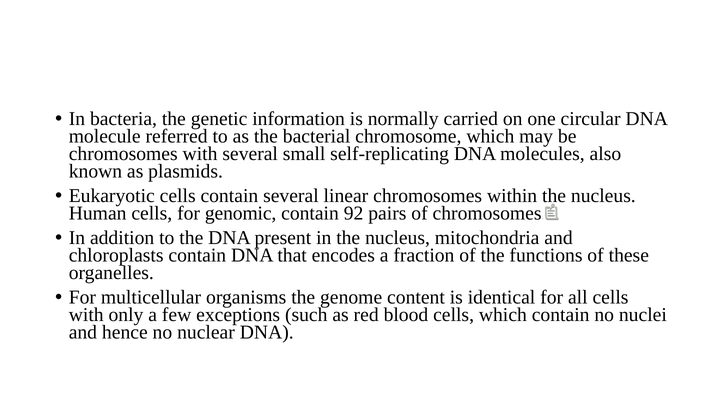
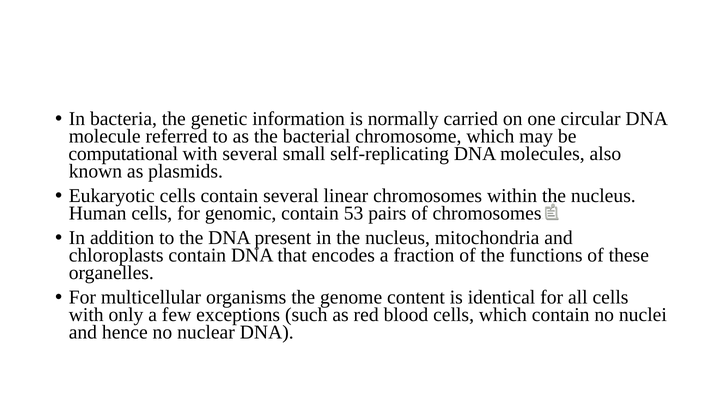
chromosomes at (123, 154): chromosomes -> computational
92: 92 -> 53
